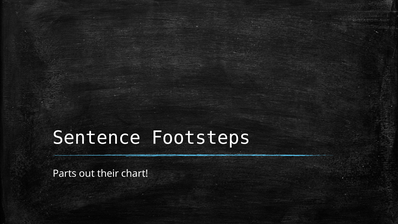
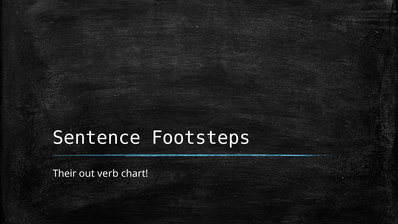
Parts: Parts -> Their
their: their -> verb
